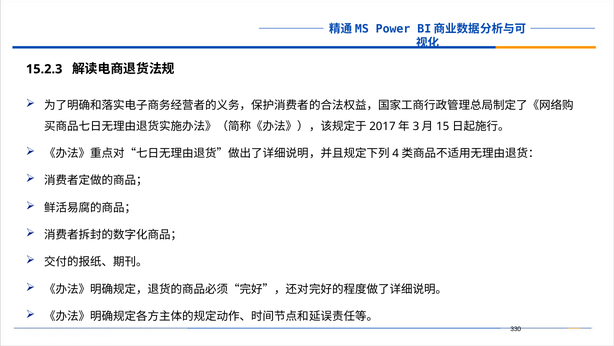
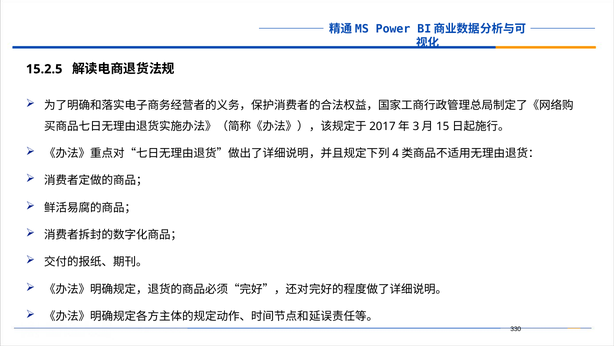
15.2.3: 15.2.3 -> 15.2.5
